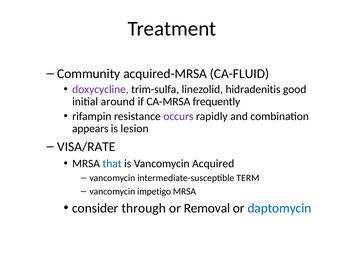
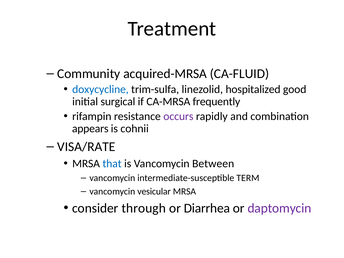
doxycycline colour: purple -> blue
hidradenitis: hidradenitis -> hospitalized
around: around -> surgical
lesion: lesion -> cohnii
Acquired: Acquired -> Between
impetigo: impetigo -> vesicular
Removal: Removal -> Diarrhea
daptomycin colour: blue -> purple
